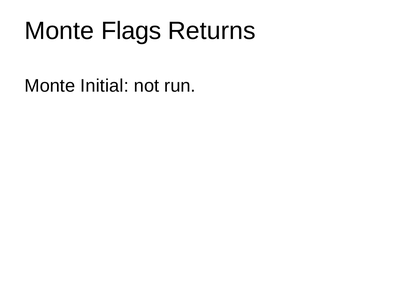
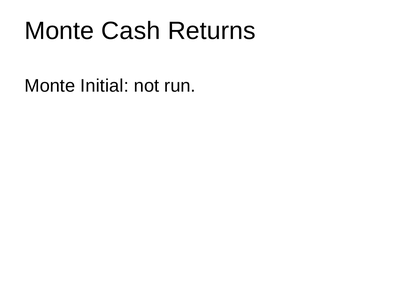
Flags: Flags -> Cash
